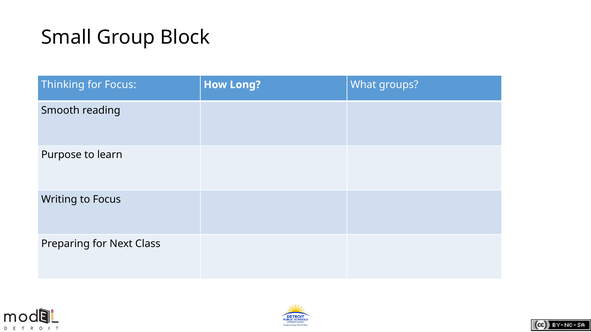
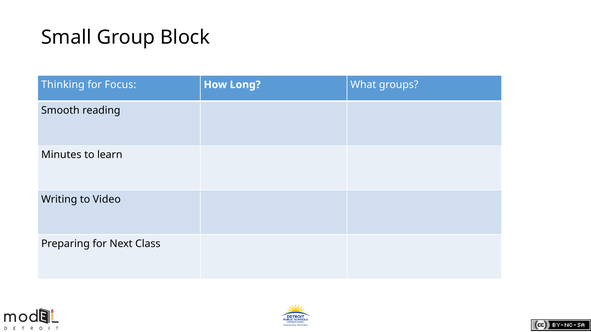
Purpose: Purpose -> Minutes
to Focus: Focus -> Video
